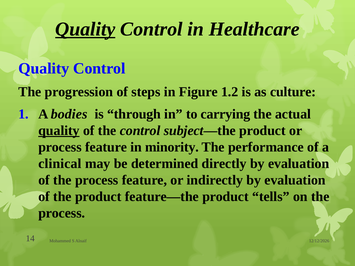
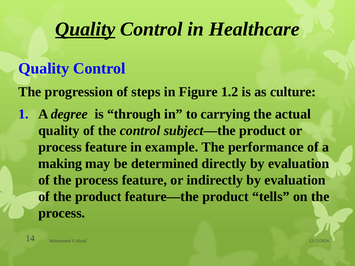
bodies: bodies -> degree
quality at (59, 131) underline: present -> none
minority: minority -> example
clinical: clinical -> making
